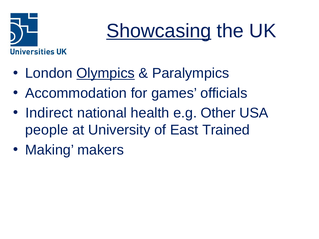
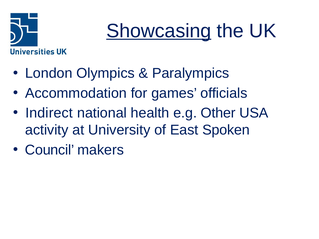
Olympics underline: present -> none
people: people -> activity
Trained: Trained -> Spoken
Making: Making -> Council
